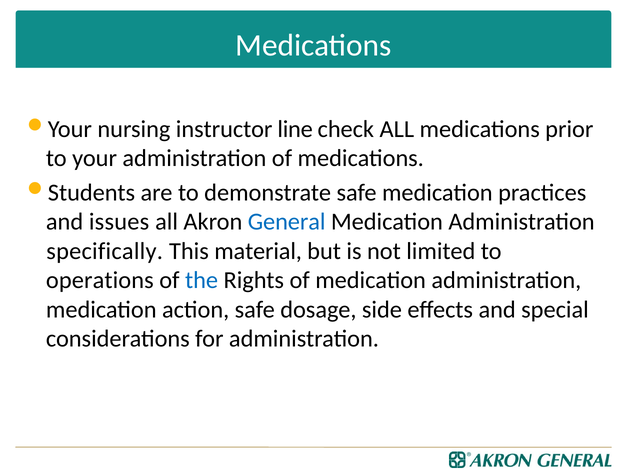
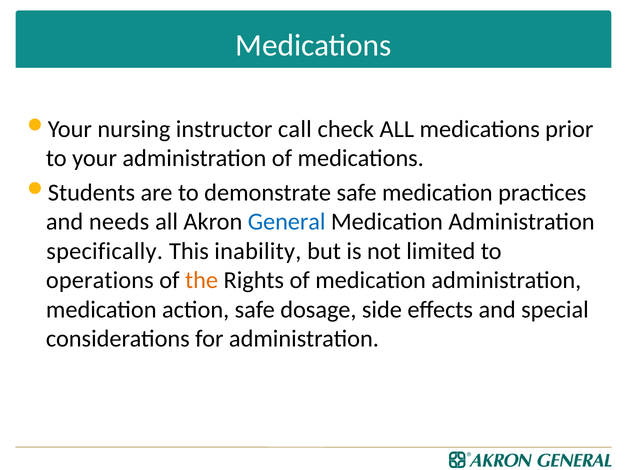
line: line -> call
issues: issues -> needs
material: material -> inability
the colour: blue -> orange
